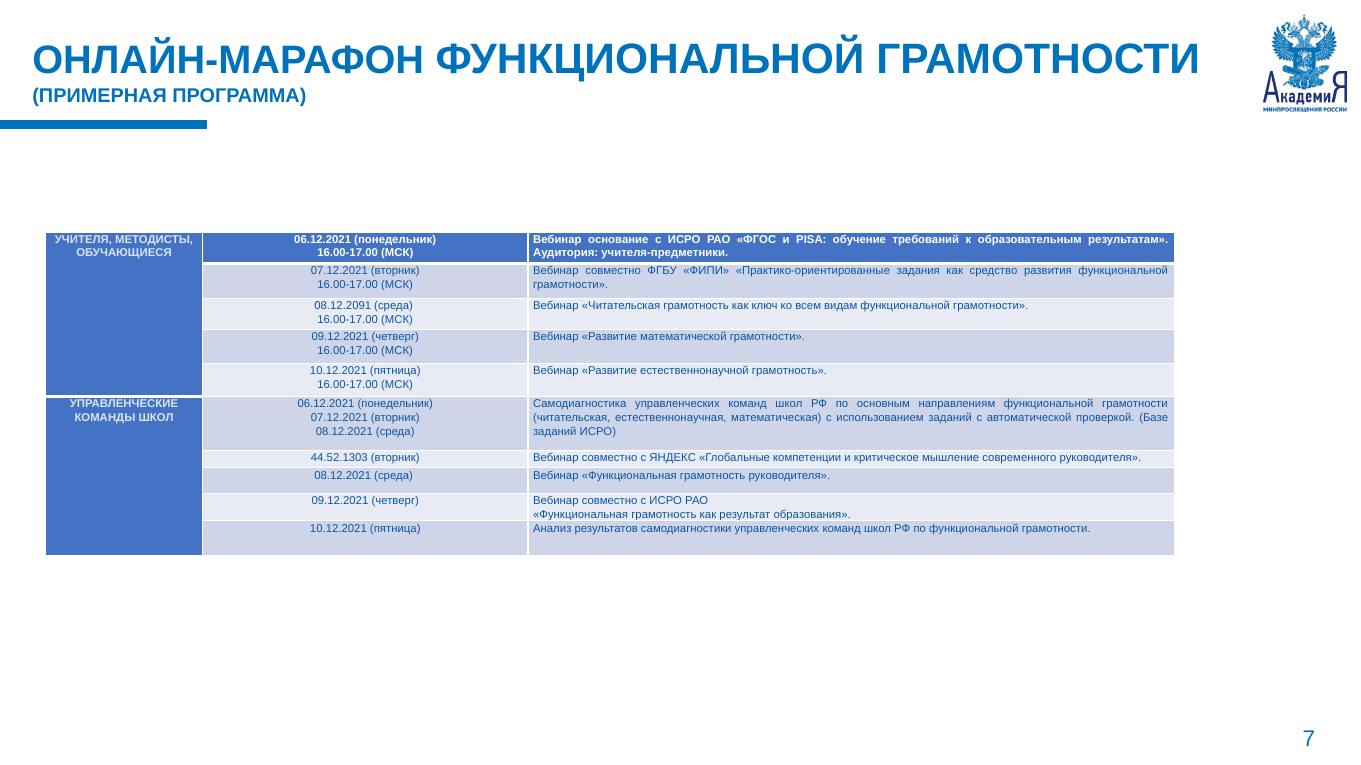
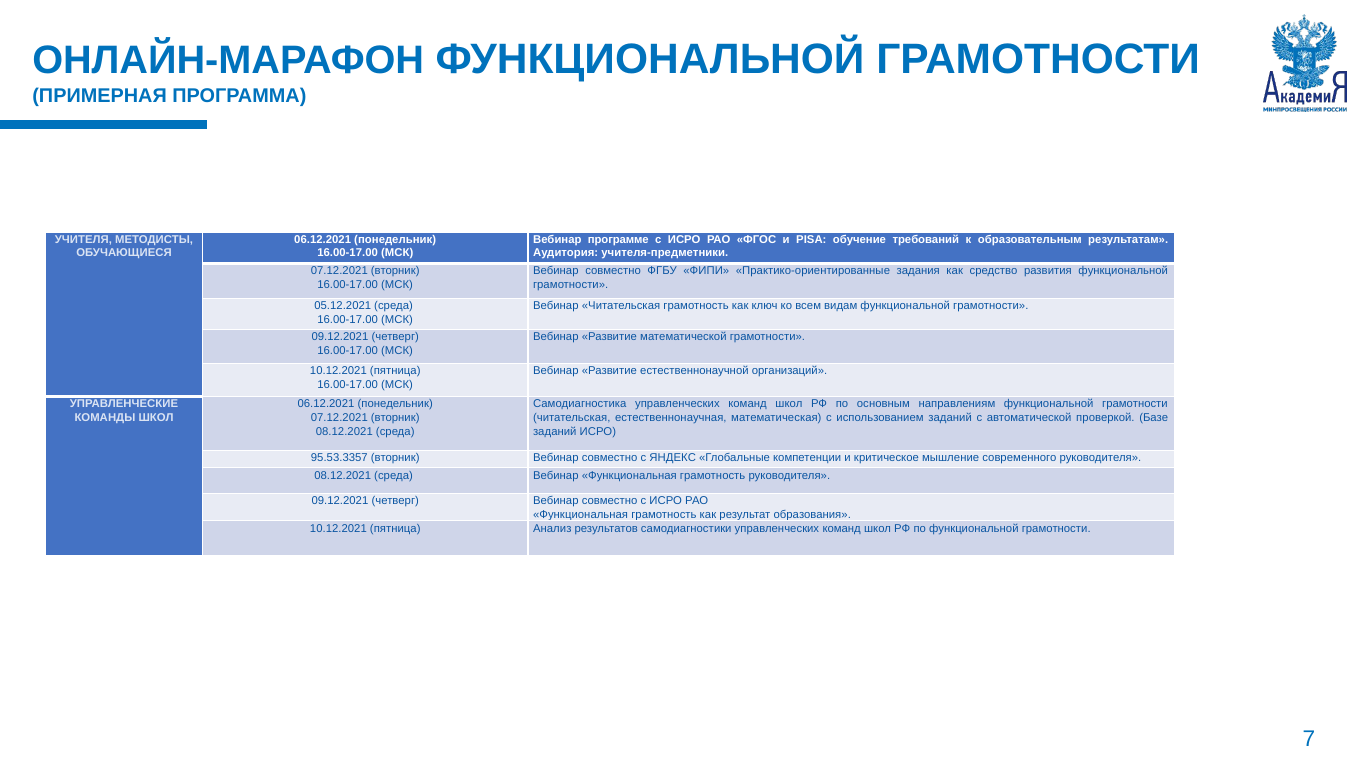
основание: основание -> программе
08.12.2091: 08.12.2091 -> 05.12.2021
естественнонаучной грамотность: грамотность -> организаций
44.52.1303: 44.52.1303 -> 95.53.3357
